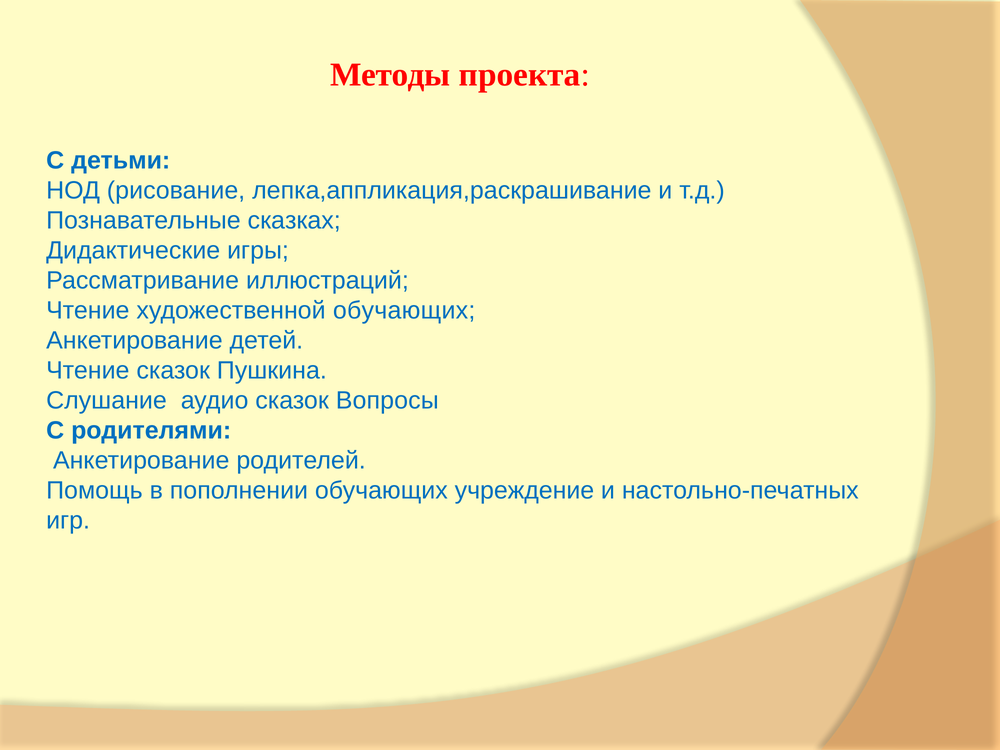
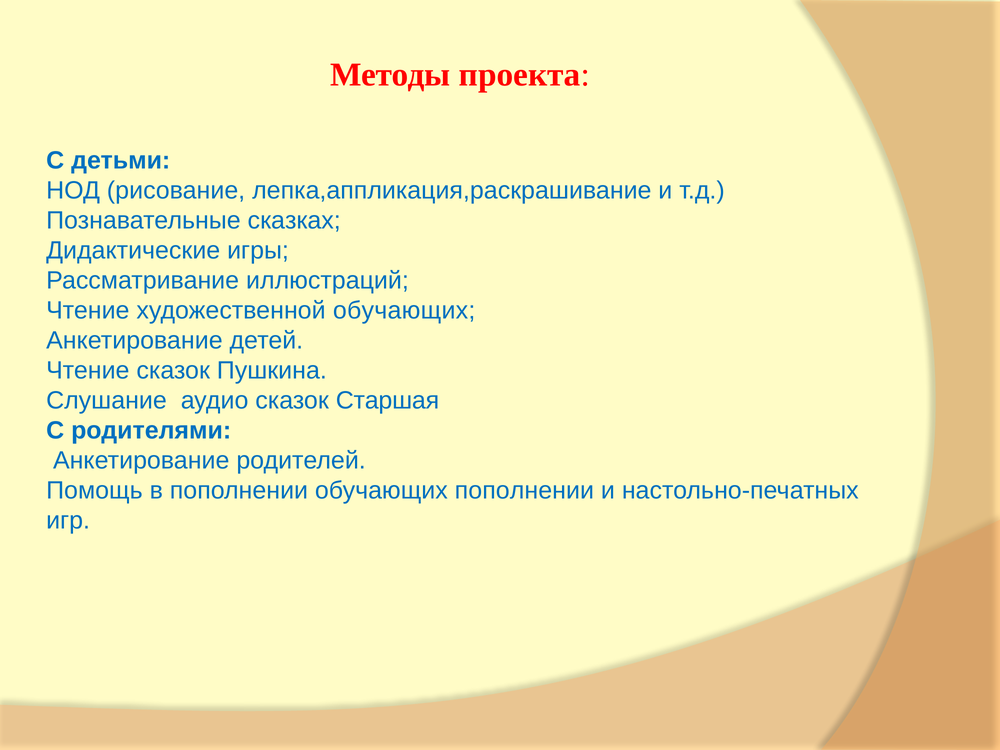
Вопросы: Вопросы -> Старшая
обучающих учреждение: учреждение -> пополнении
